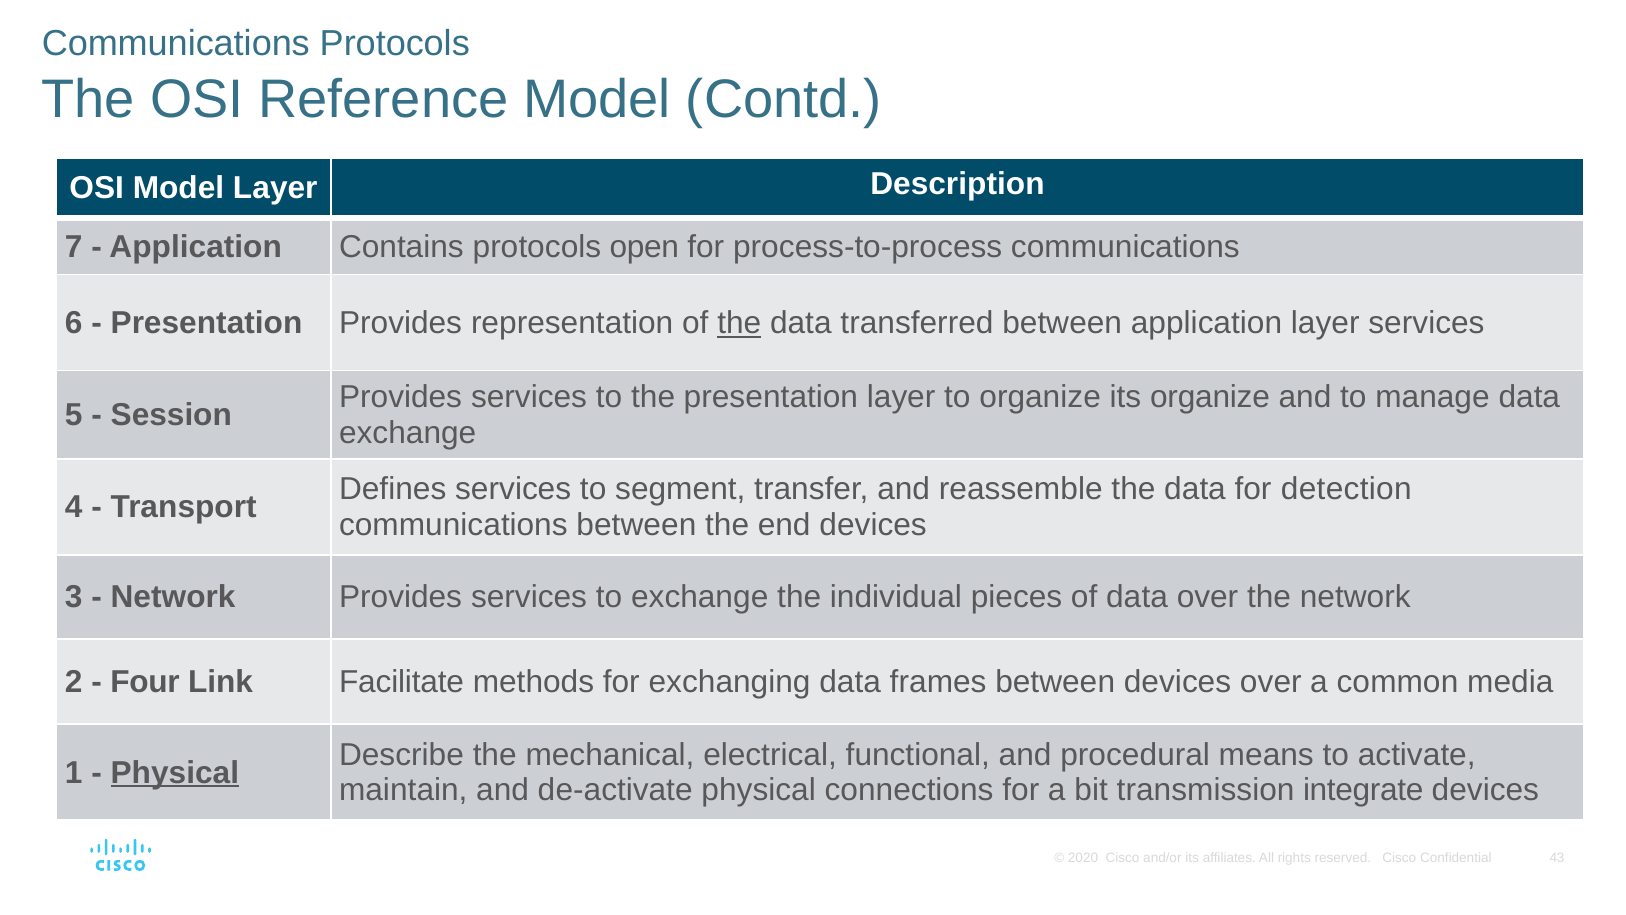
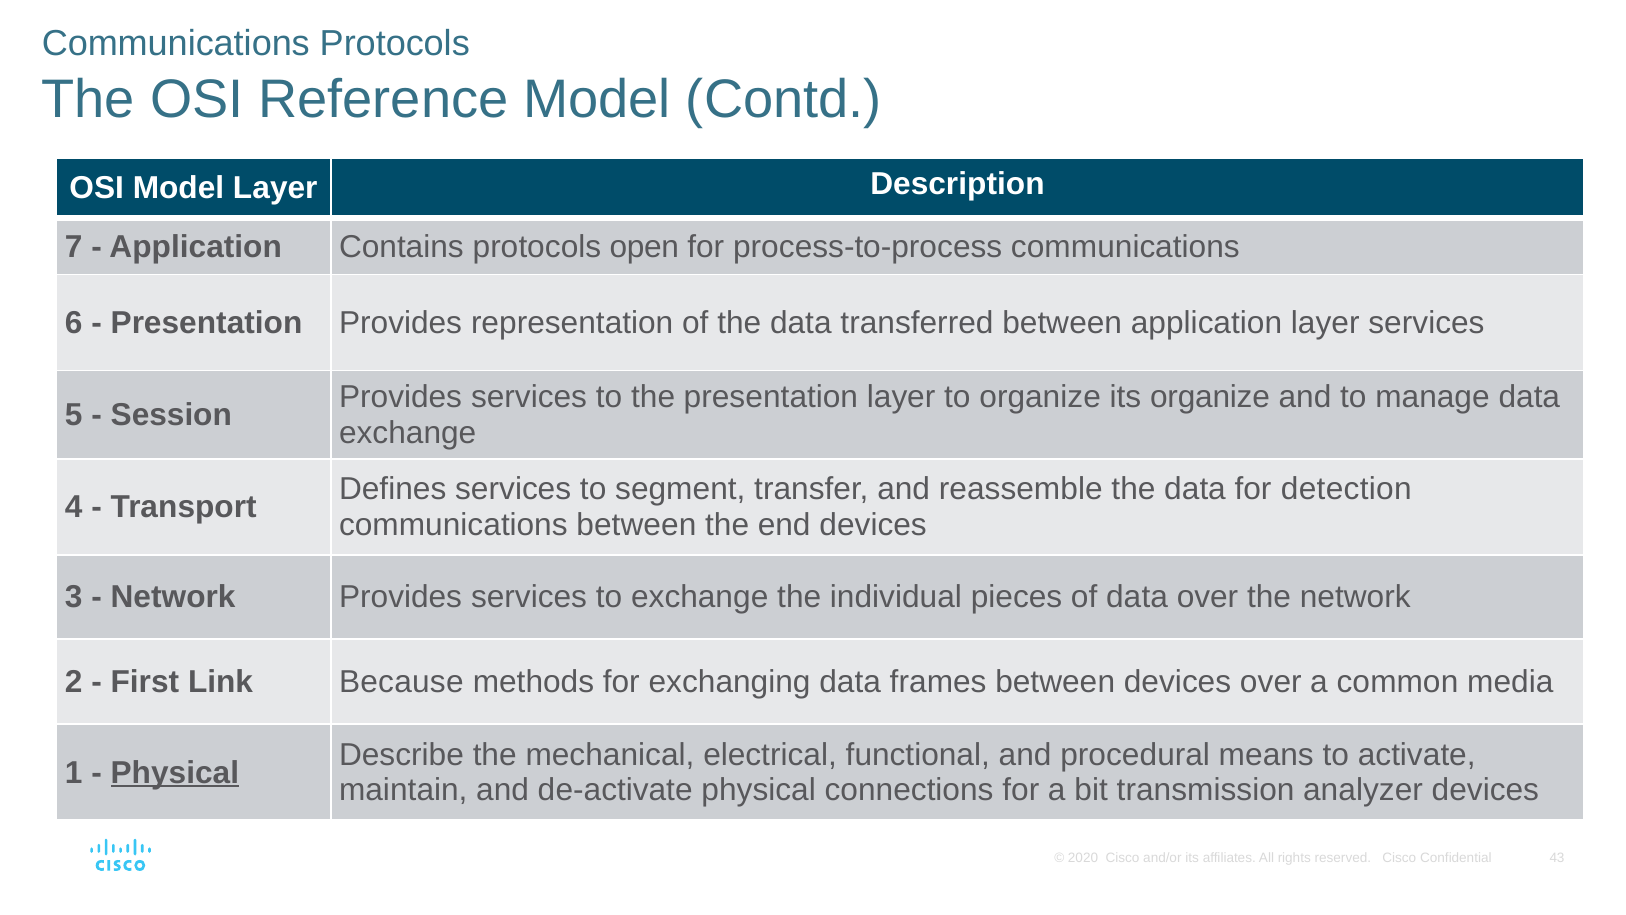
the at (739, 323) underline: present -> none
Four: Four -> First
Facilitate: Facilitate -> Because
integrate: integrate -> analyzer
